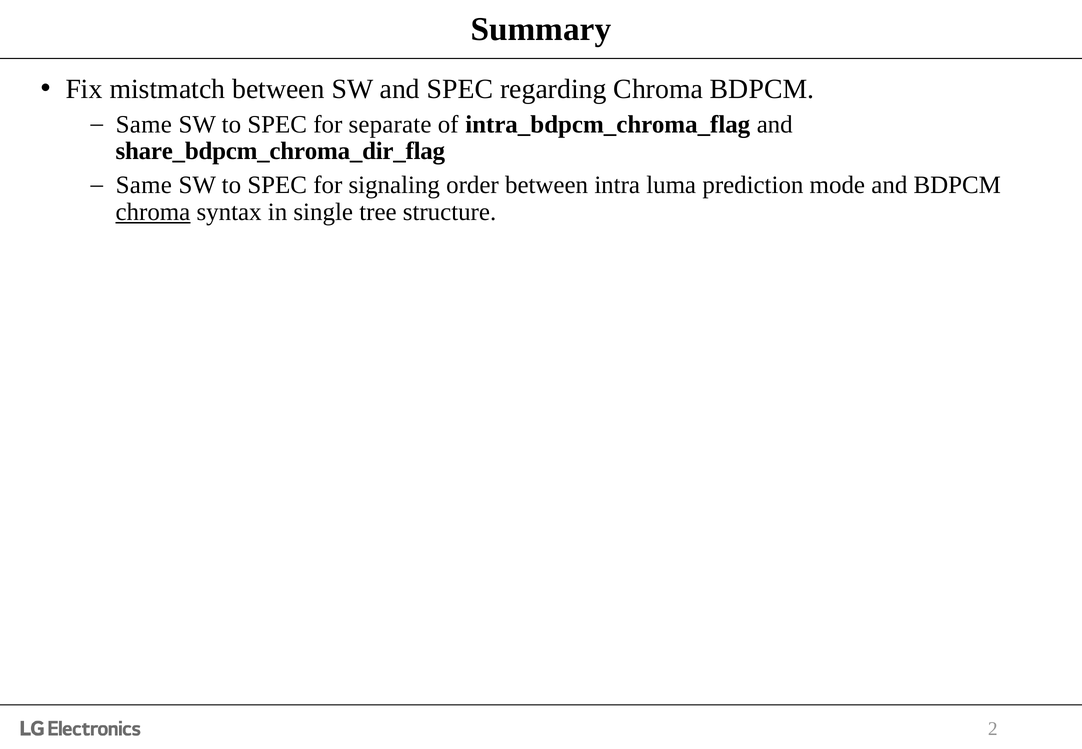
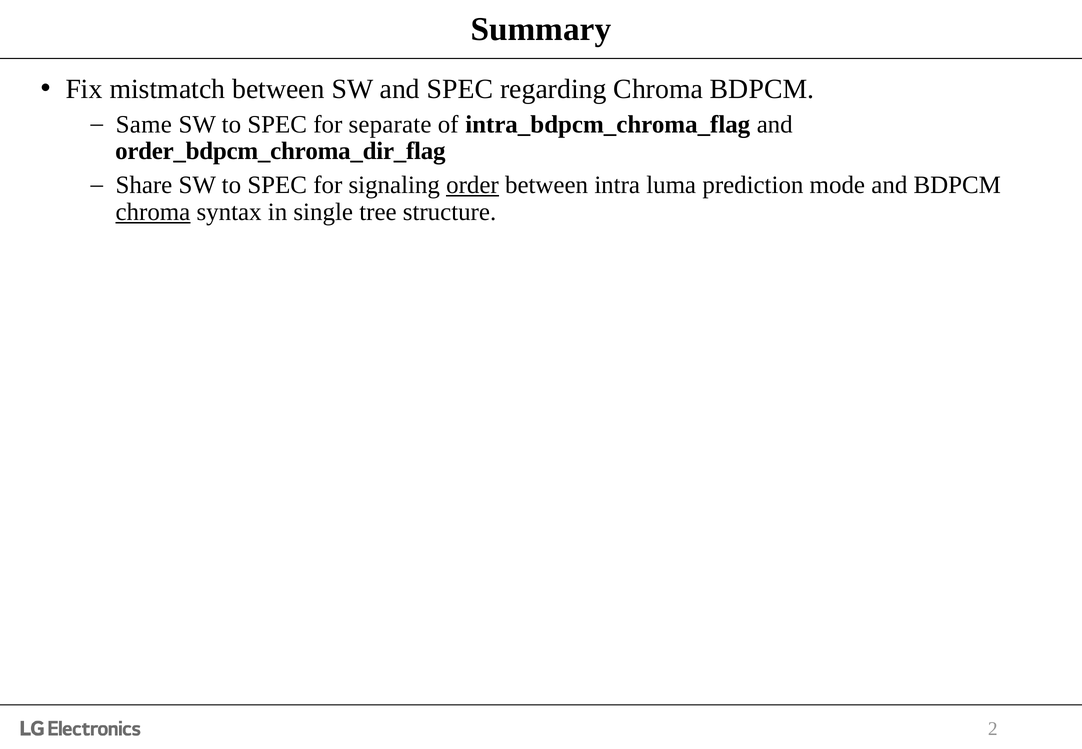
share_bdpcm_chroma_dir_flag: share_bdpcm_chroma_dir_flag -> order_bdpcm_chroma_dir_flag
Same at (144, 185): Same -> Share
order underline: none -> present
